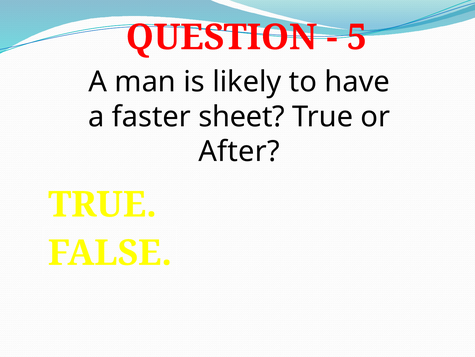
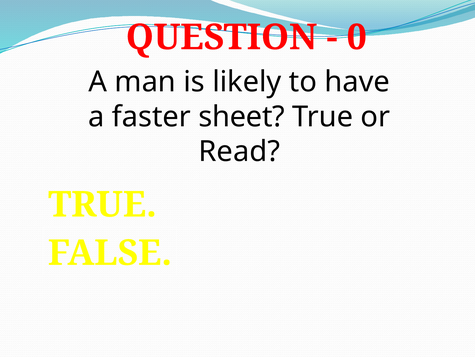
5: 5 -> 0
After: After -> Read
